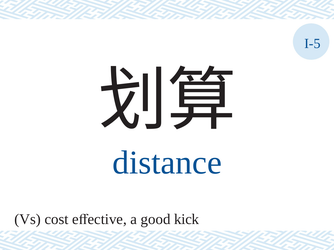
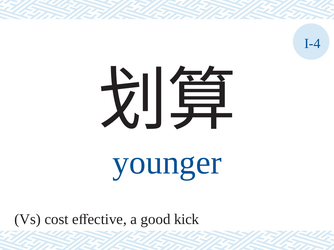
I-5: I-5 -> I-4
distance: distance -> younger
